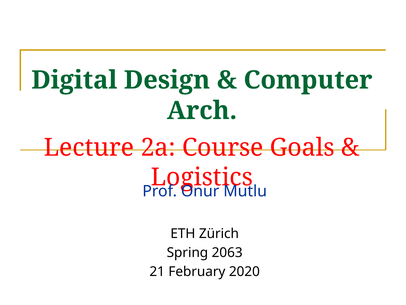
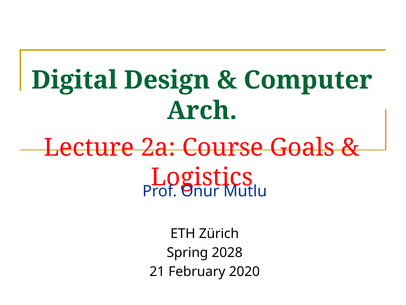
2063: 2063 -> 2028
